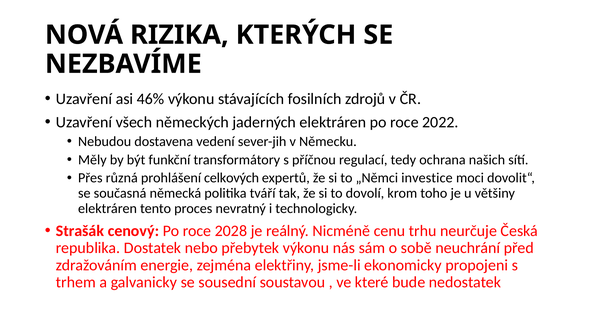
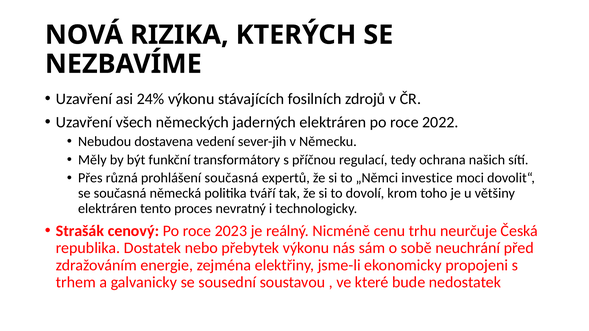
46%: 46% -> 24%
prohlášení celkových: celkových -> současná
2028: 2028 -> 2023
